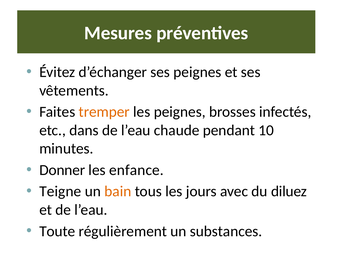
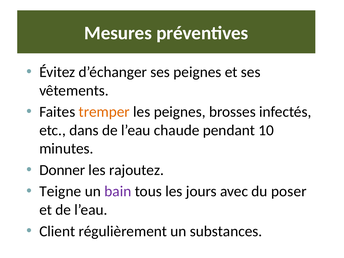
enfance: enfance -> rajoutez
bain colour: orange -> purple
diluez: diluez -> poser
Toute: Toute -> Client
